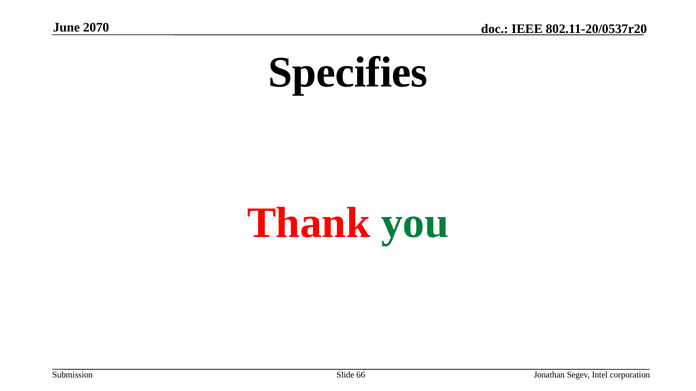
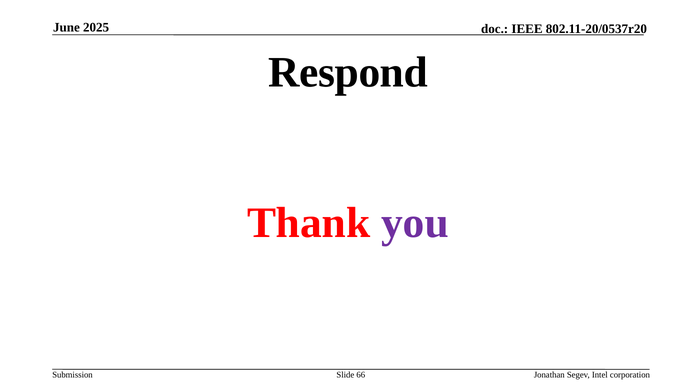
2070: 2070 -> 2025
Specifies: Specifies -> Respond
you colour: green -> purple
